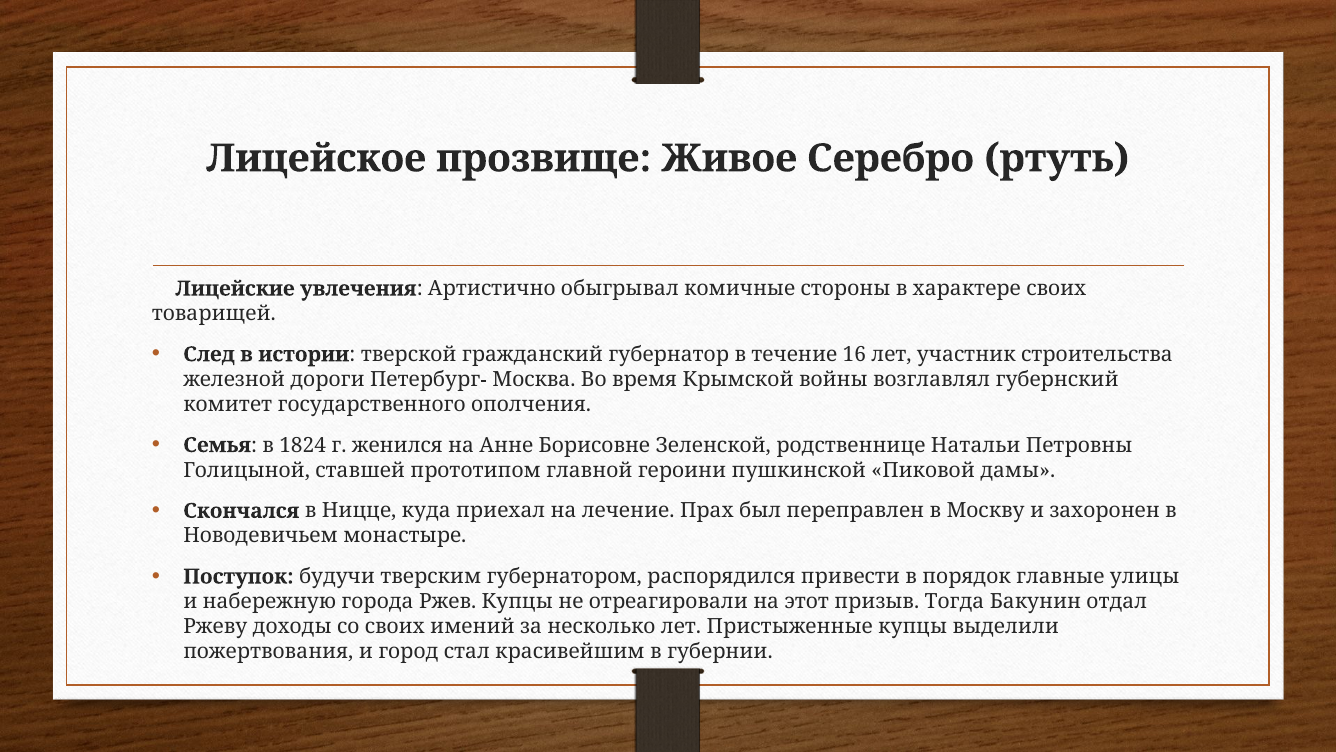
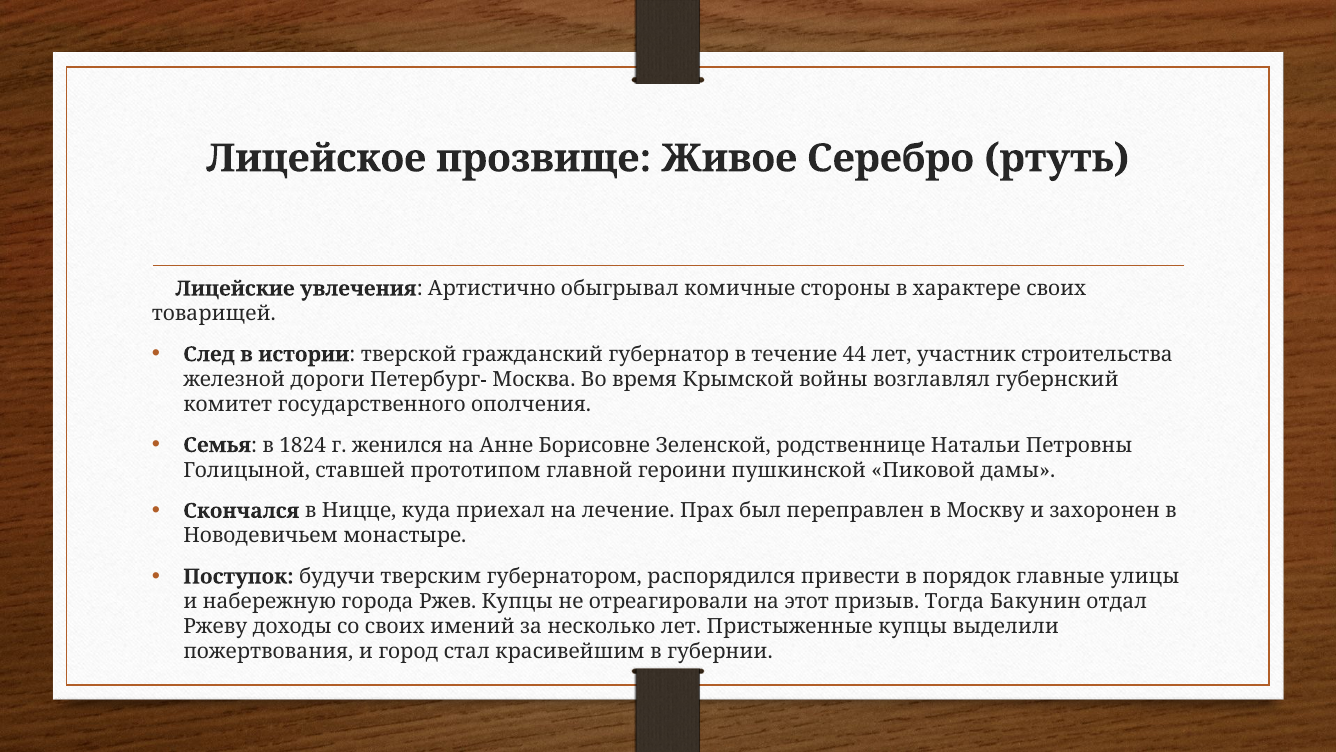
16: 16 -> 44
